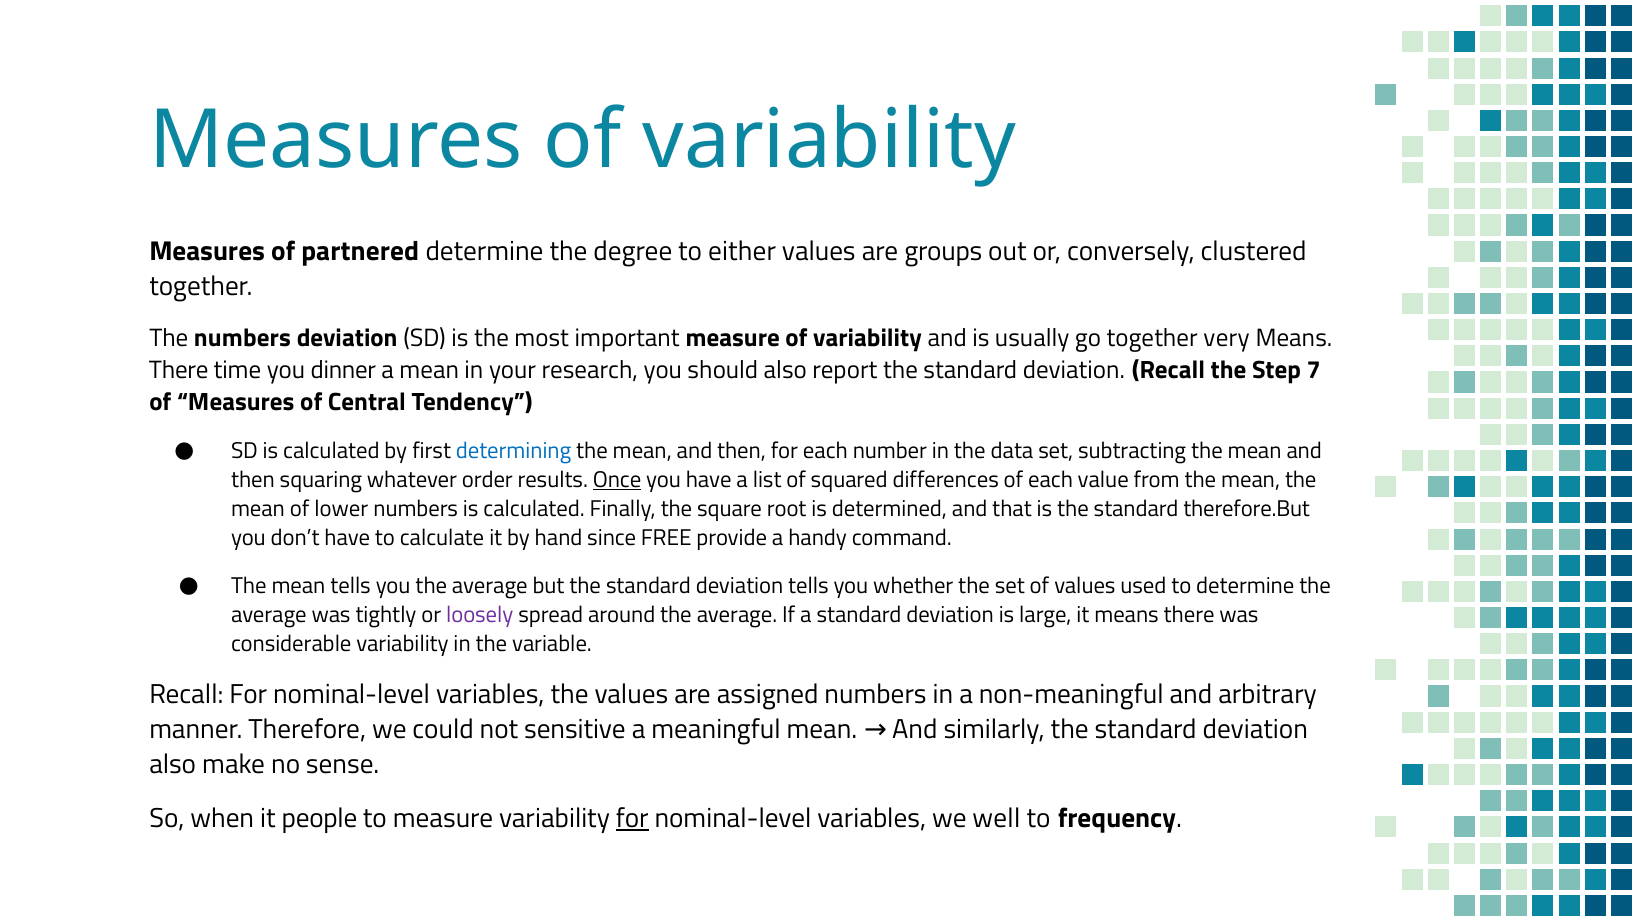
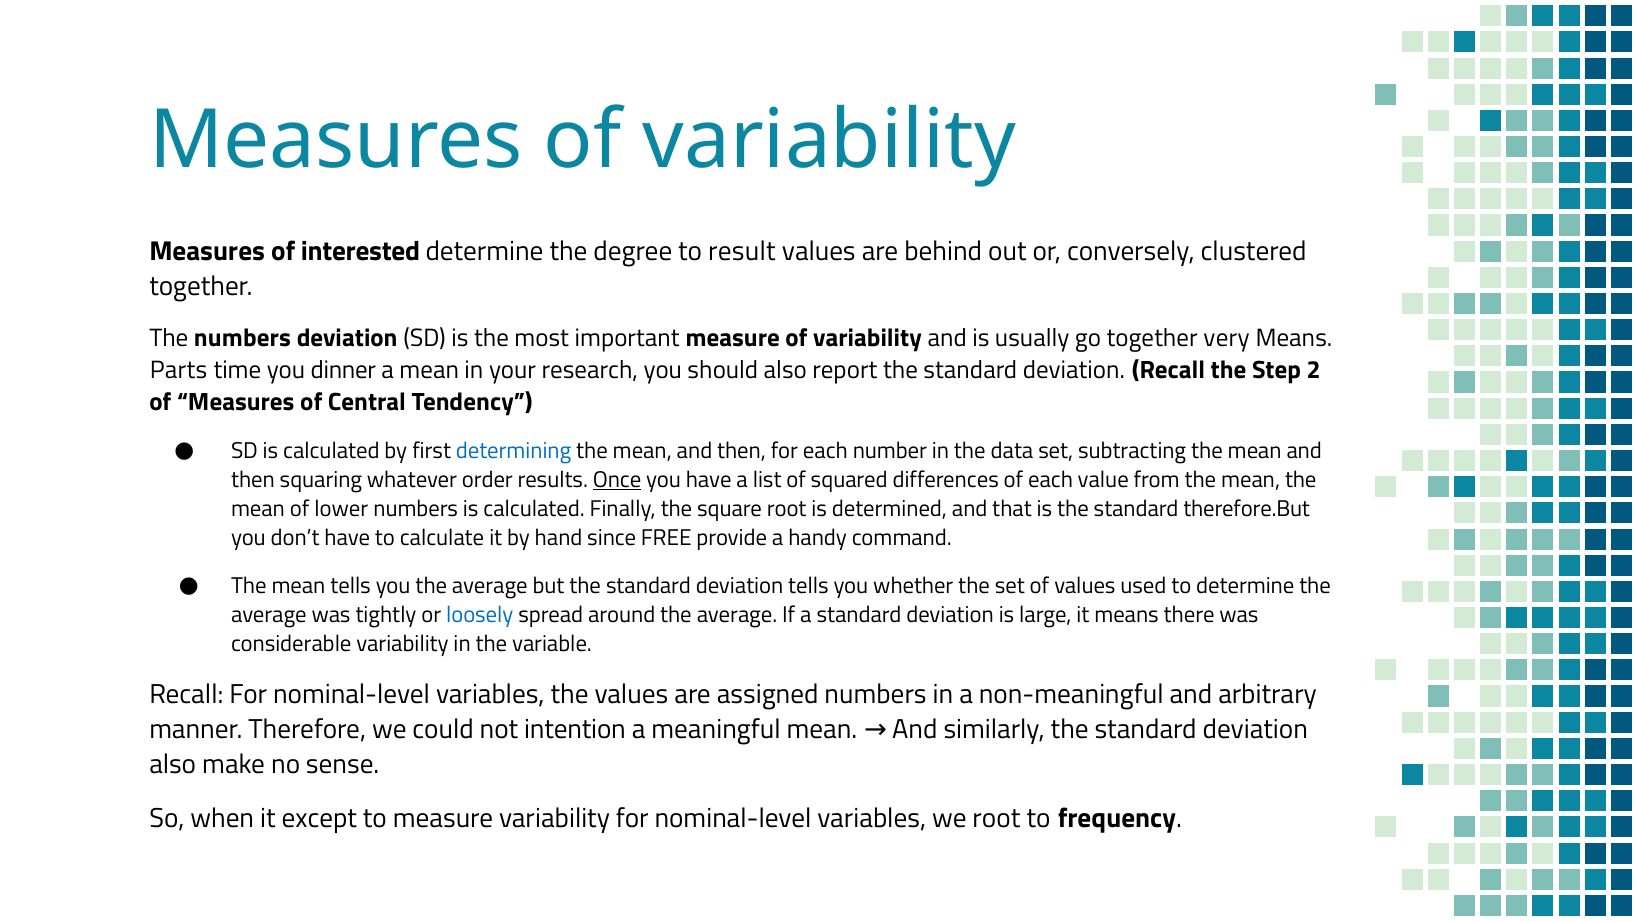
partnered: partnered -> interested
either: either -> result
groups: groups -> behind
There at (179, 370): There -> Parts
7: 7 -> 2
loosely colour: purple -> blue
sensitive: sensitive -> intention
people: people -> except
for at (632, 818) underline: present -> none
we well: well -> root
